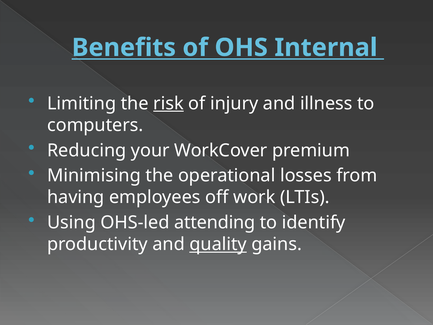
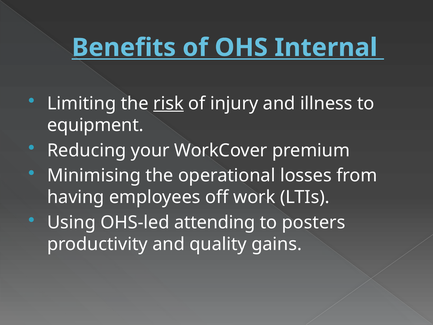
computers: computers -> equipment
identify: identify -> posters
quality underline: present -> none
